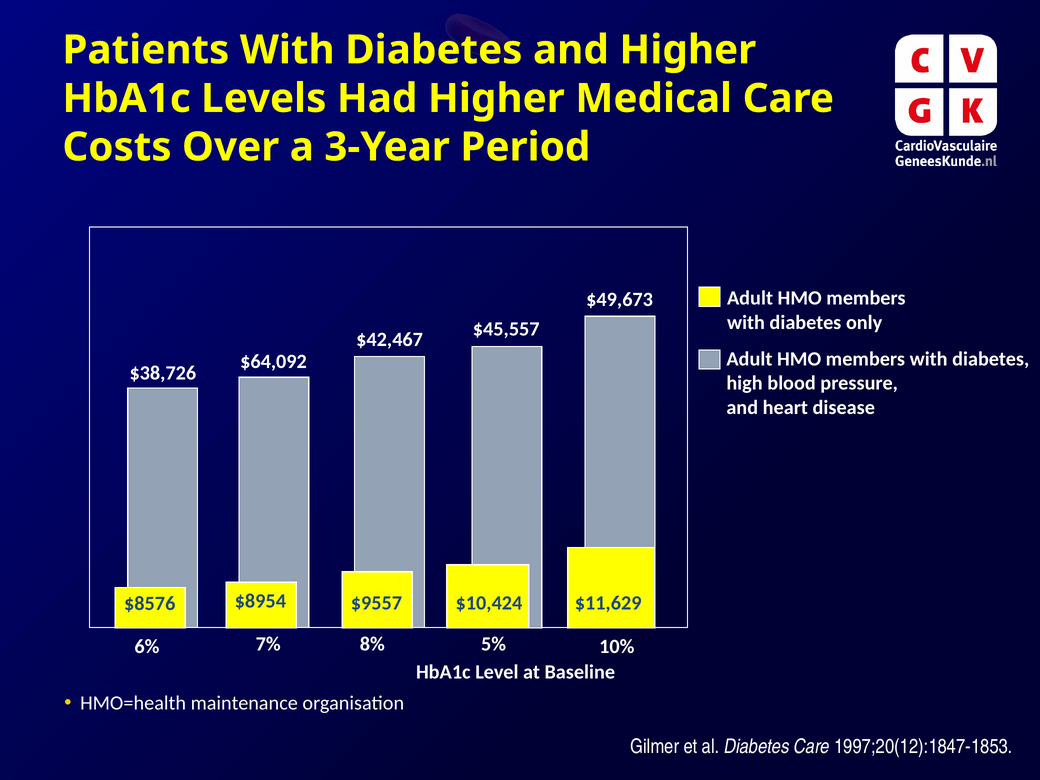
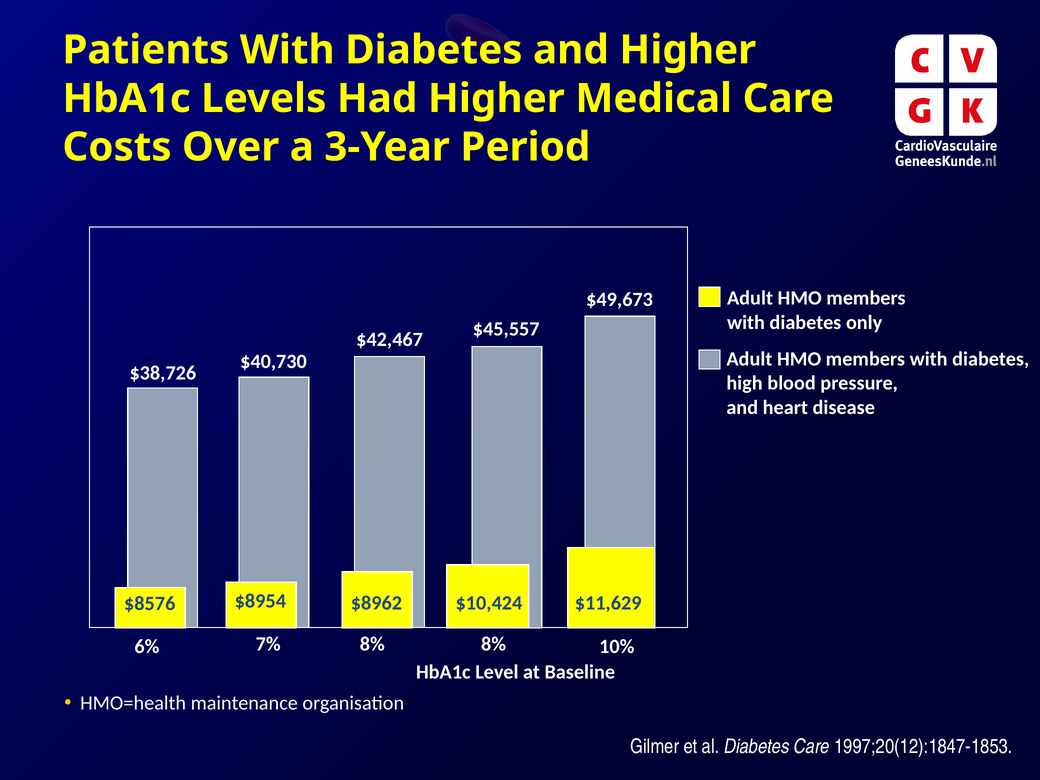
$64,092: $64,092 -> $40,730
$9557: $9557 -> $8962
8% 5%: 5% -> 8%
